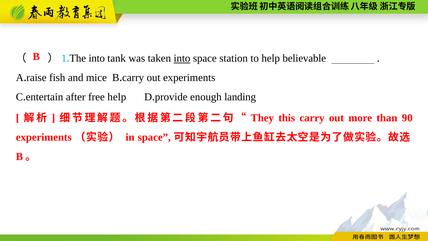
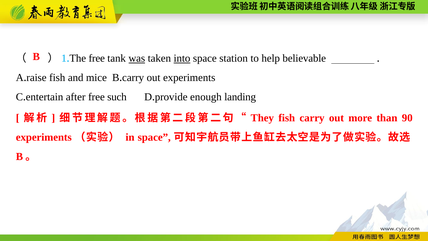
into at (97, 58): into -> free
was underline: none -> present
free help: help -> such
this at (287, 118): this -> fish
